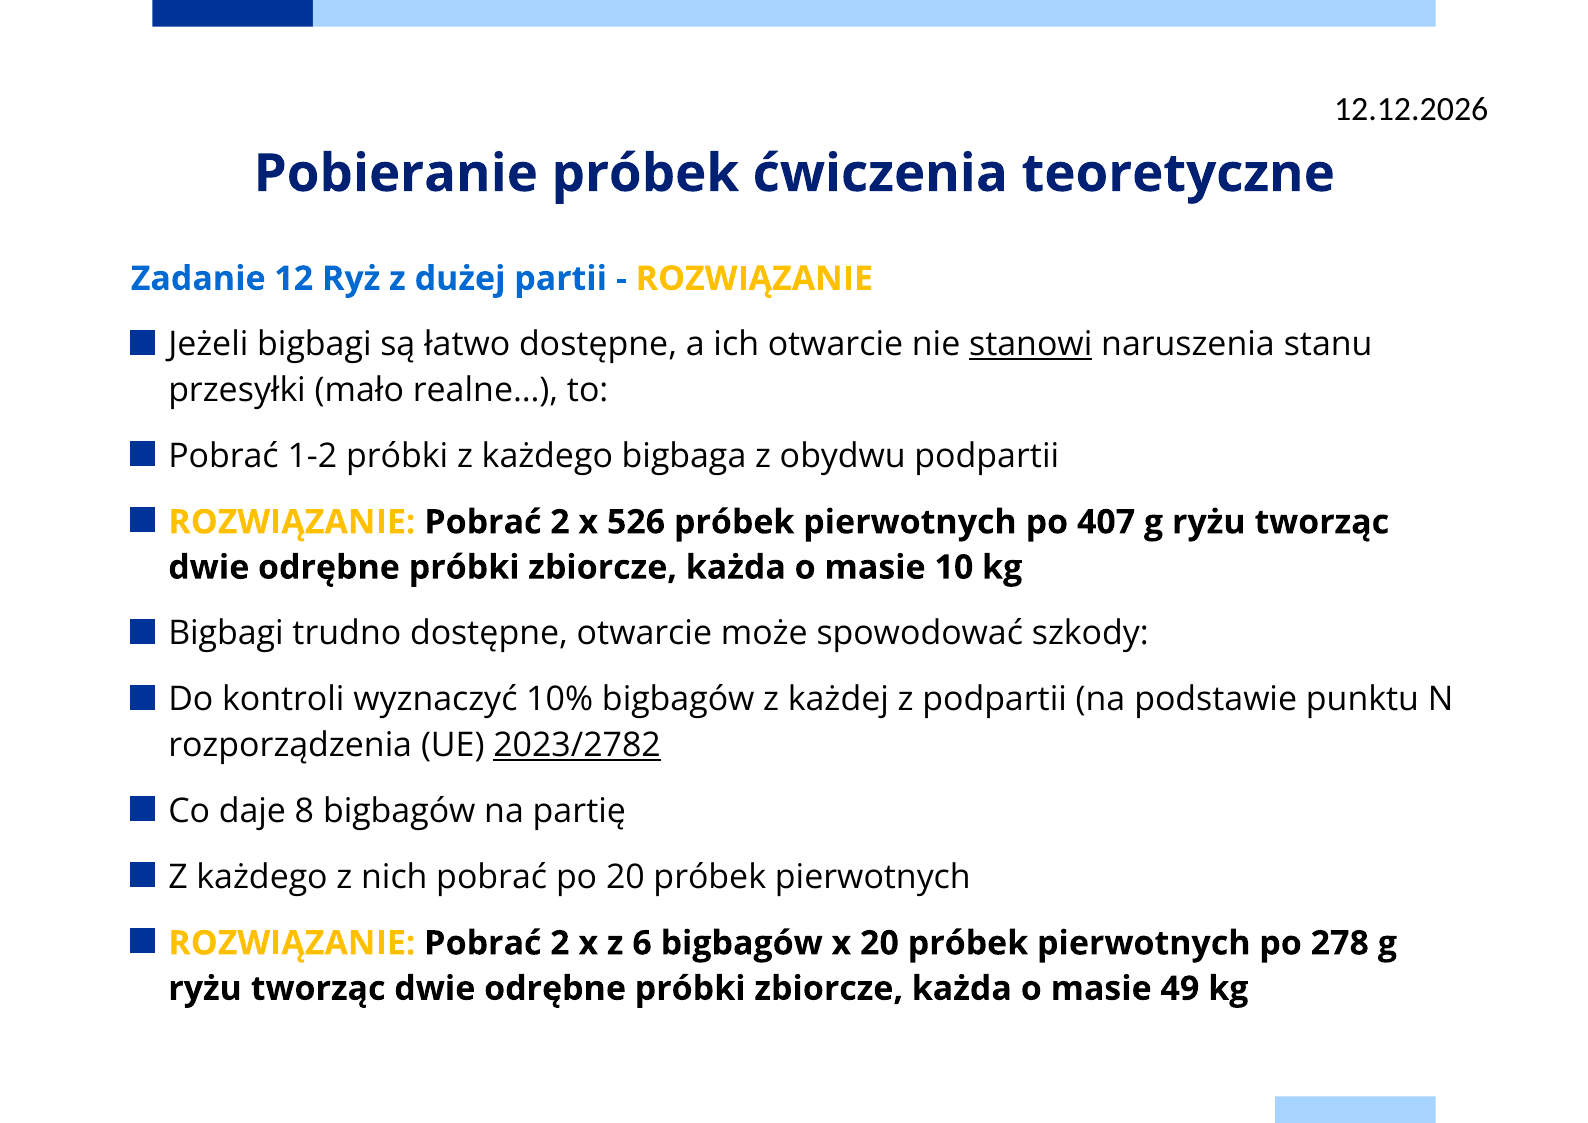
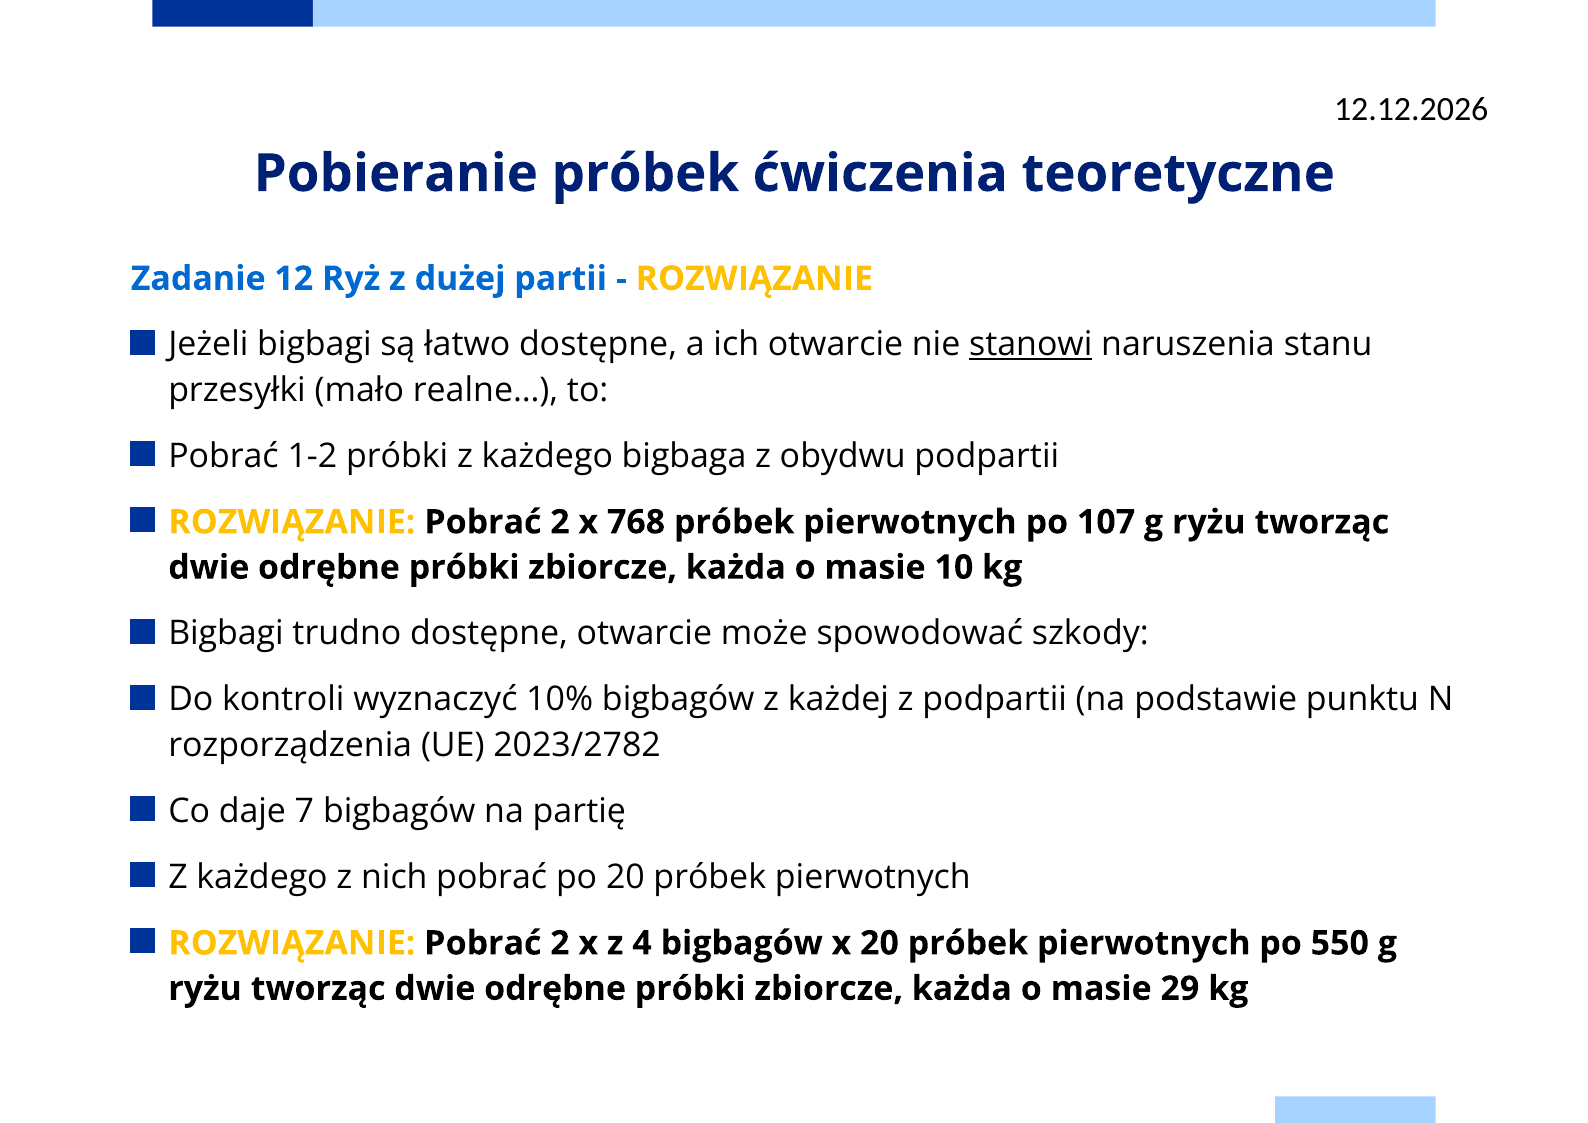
526: 526 -> 768
407: 407 -> 107
2023/2782 underline: present -> none
8: 8 -> 7
6: 6 -> 4
278: 278 -> 550
49: 49 -> 29
